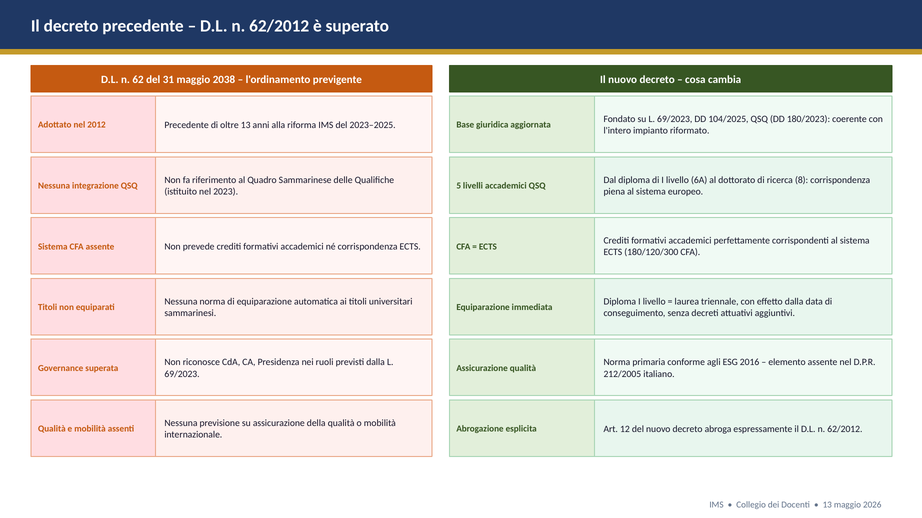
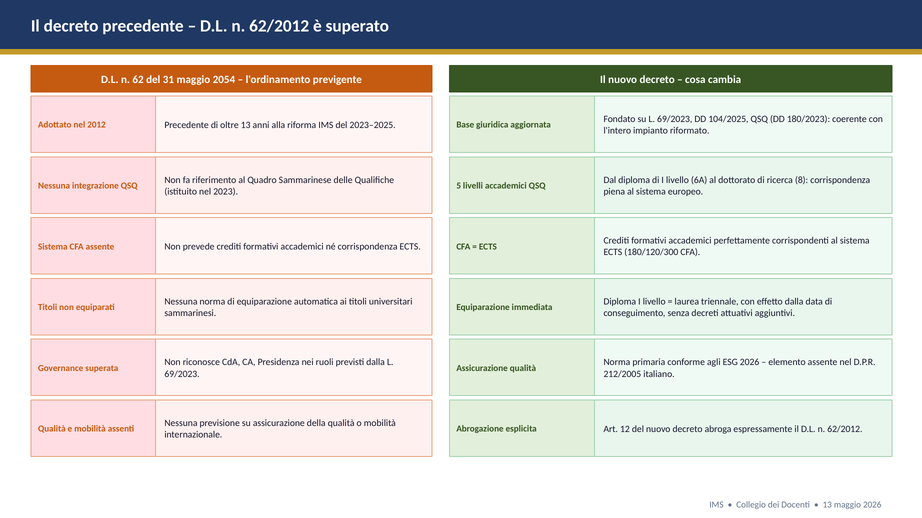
2038: 2038 -> 2054
ESG 2016: 2016 -> 2026
